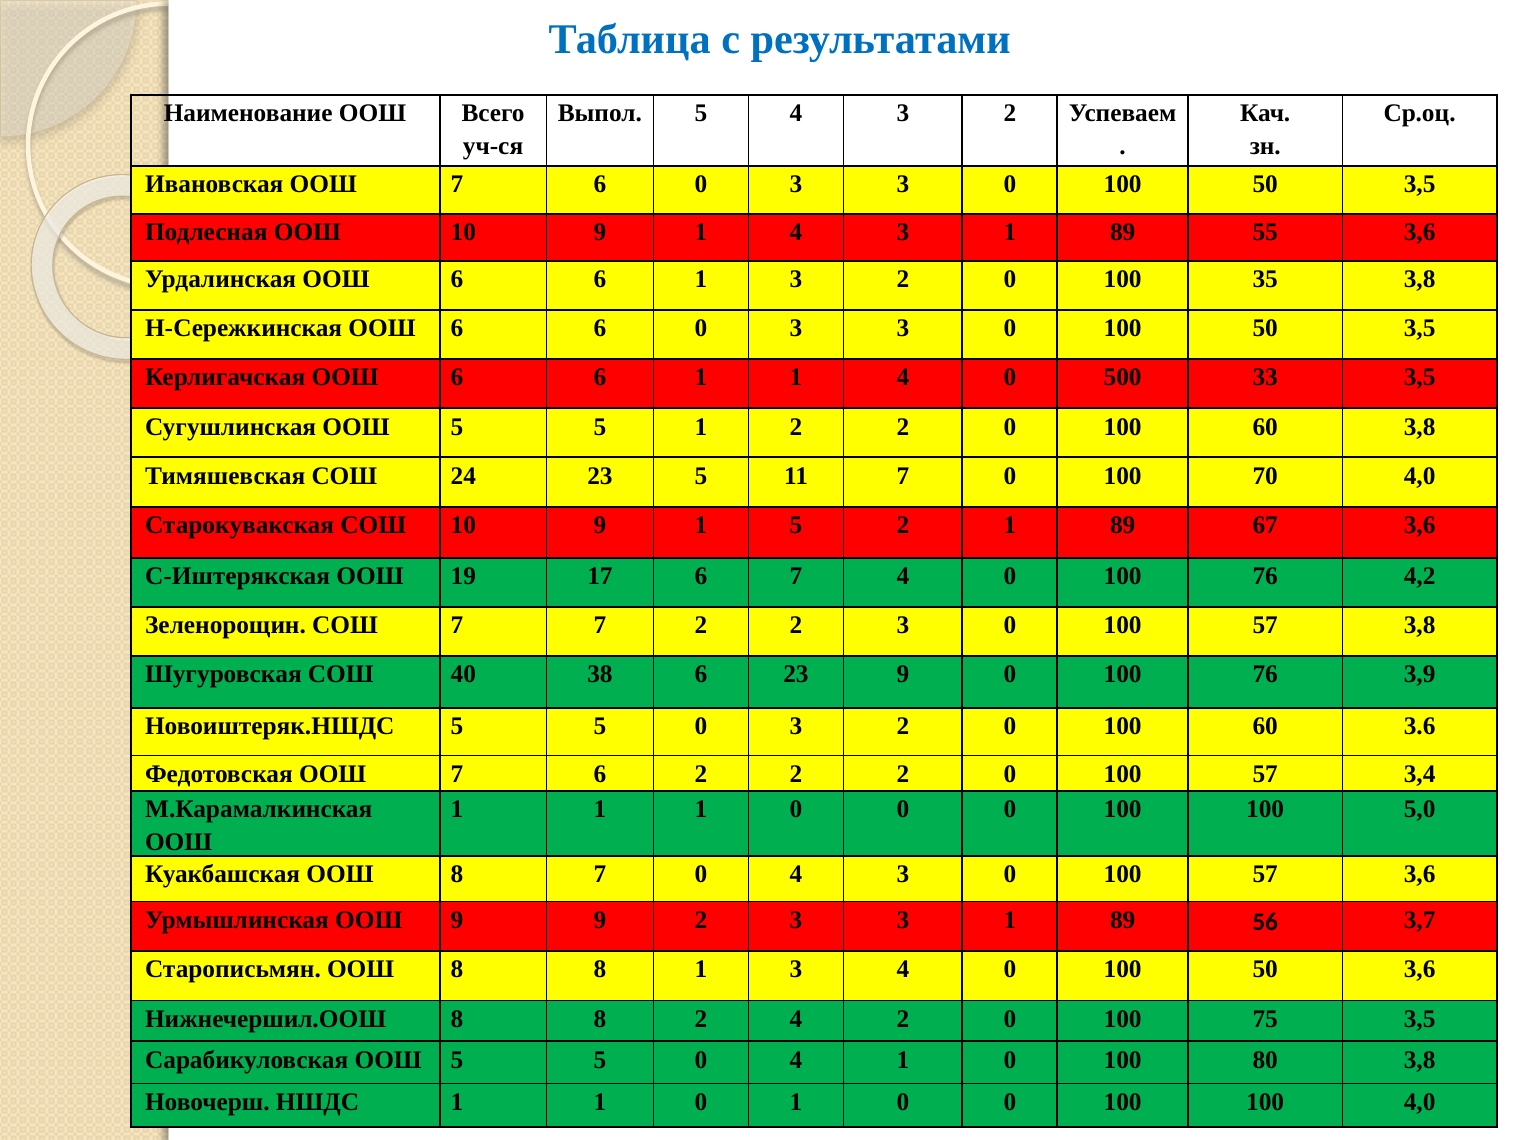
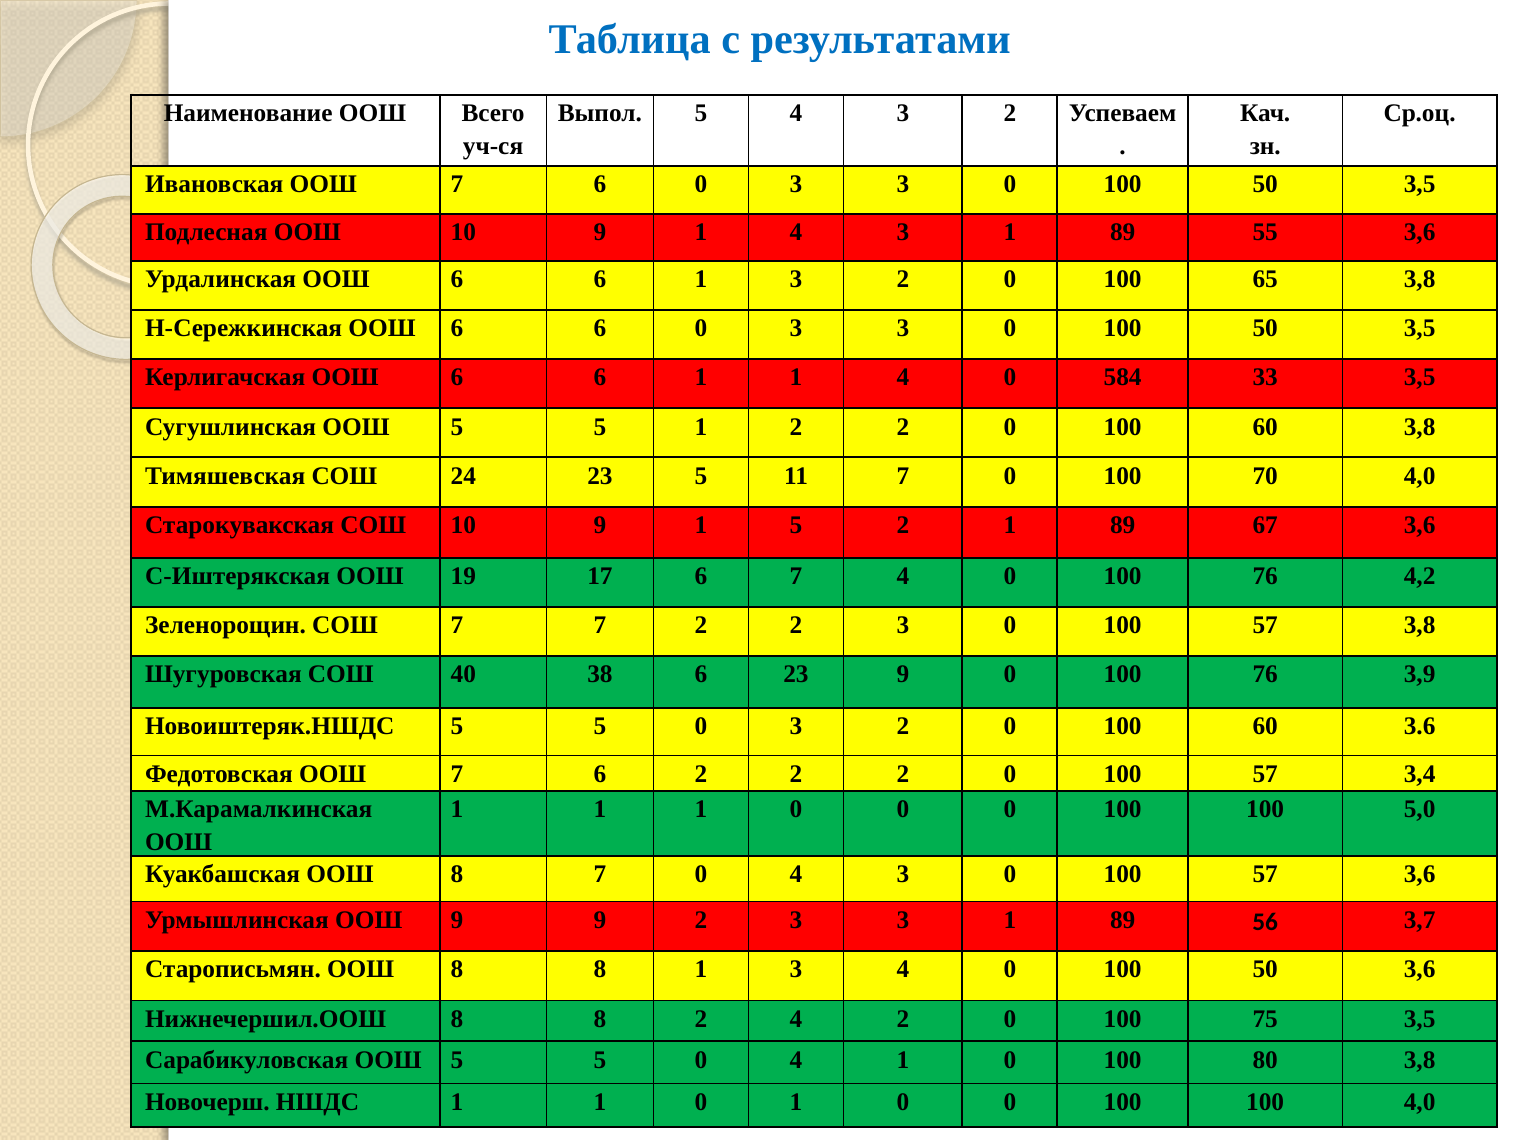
35: 35 -> 65
500: 500 -> 584
